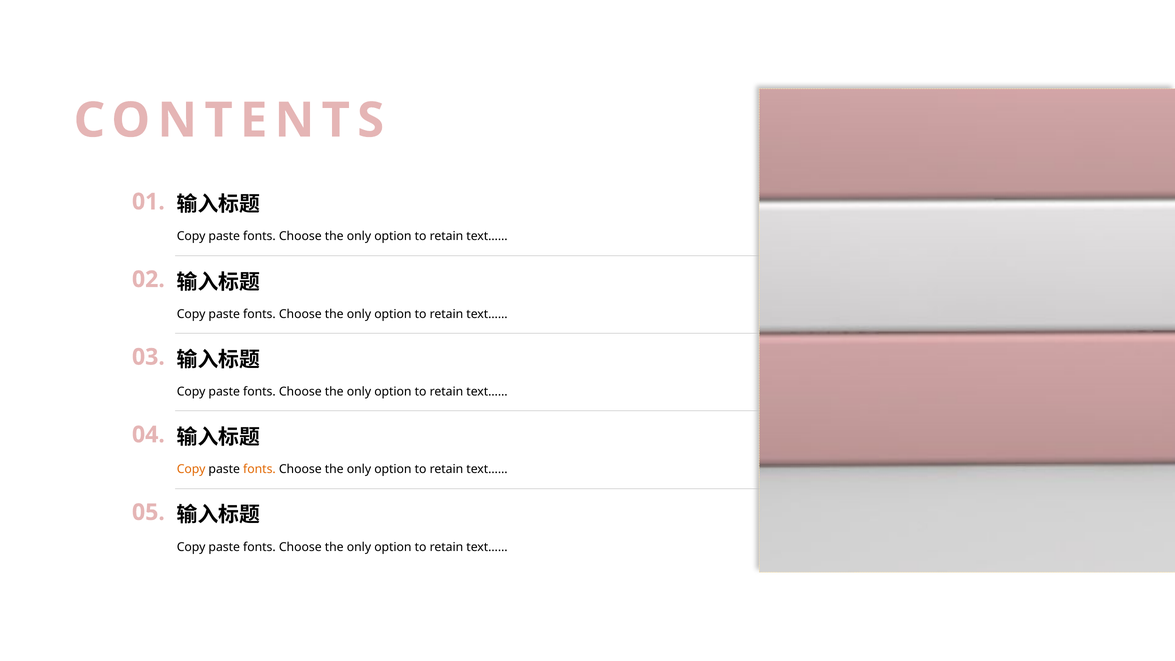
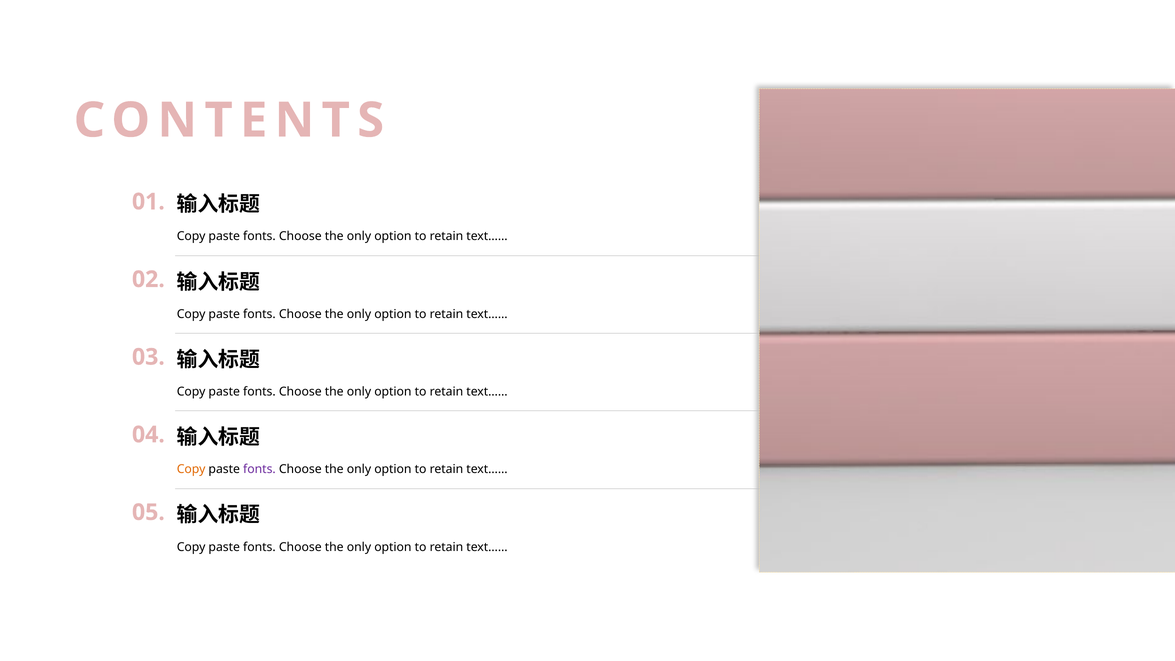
fonts at (259, 469) colour: orange -> purple
